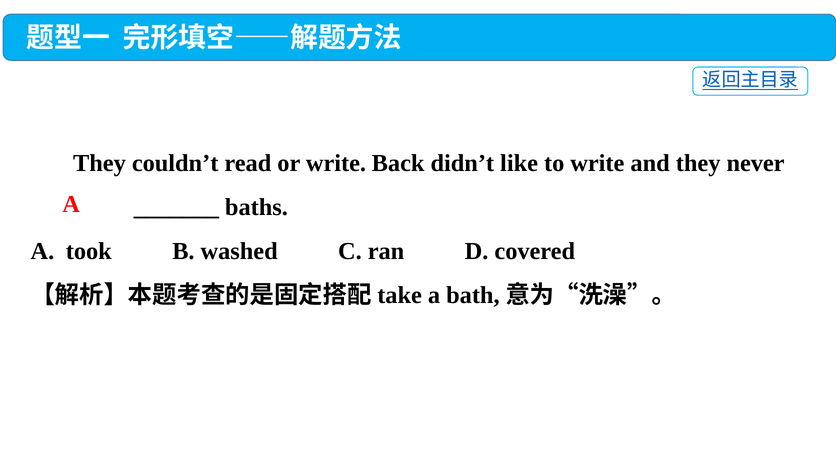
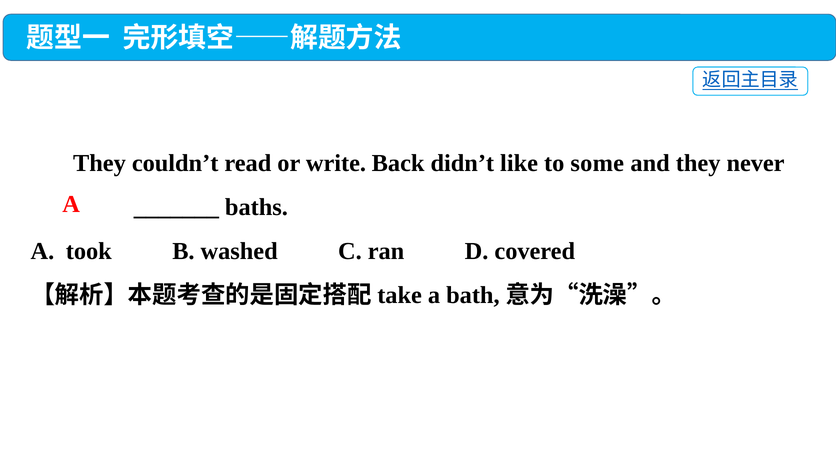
to write: write -> some
